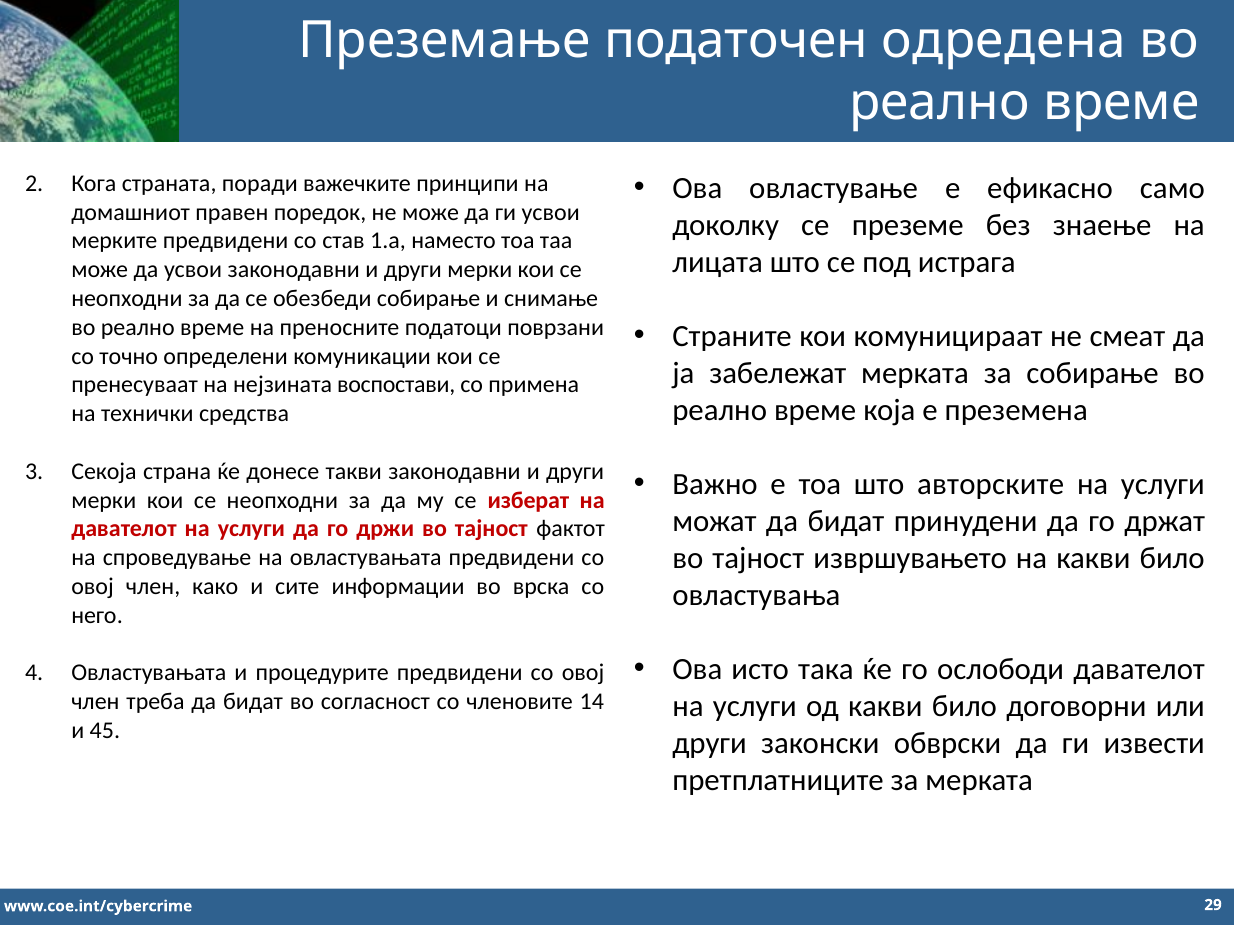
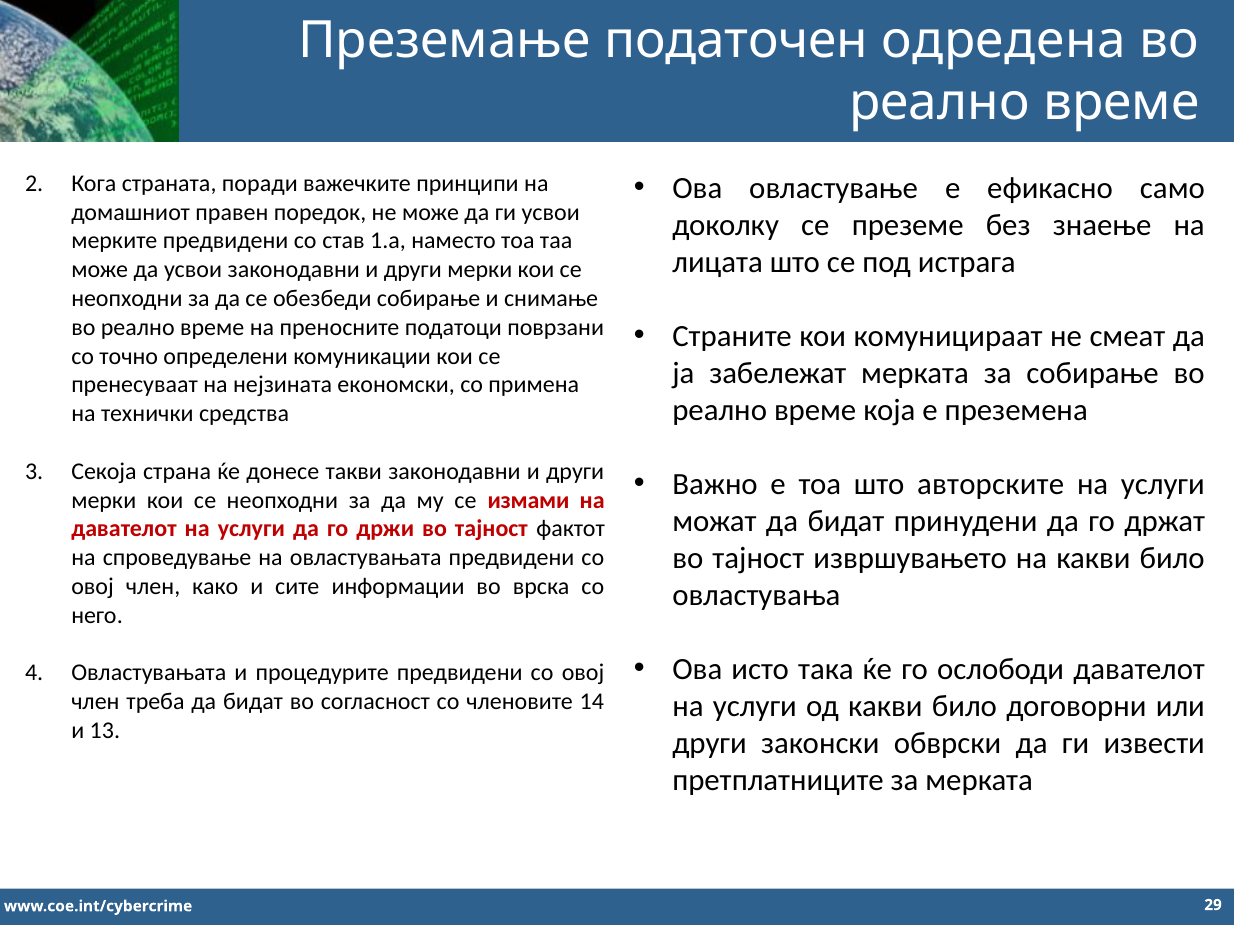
воспостави: воспостави -> економски
изберат: изберат -> измами
45: 45 -> 13
